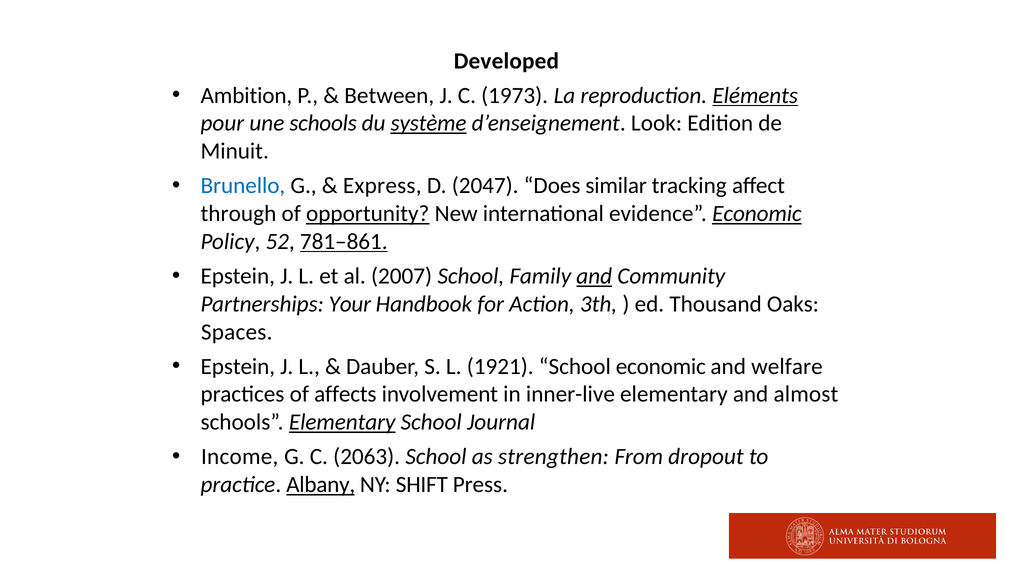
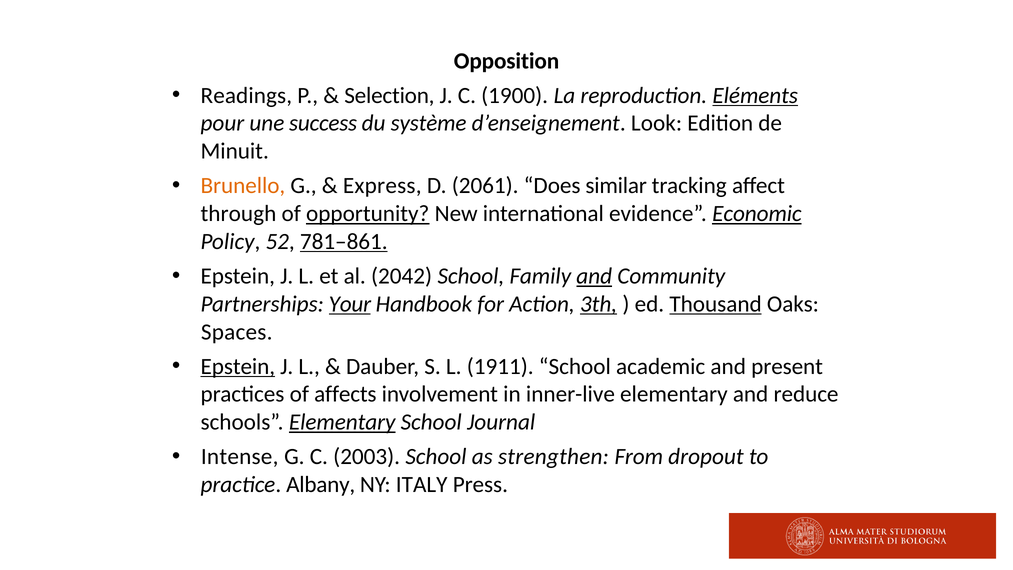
Developed: Developed -> Opposition
Ambition: Ambition -> Readings
Between: Between -> Selection
1973: 1973 -> 1900
une schools: schools -> success
système underline: present -> none
Brunello colour: blue -> orange
2047: 2047 -> 2061
2007: 2007 -> 2042
Your underline: none -> present
3th underline: none -> present
Thousand underline: none -> present
Epstein at (238, 366) underline: none -> present
1921: 1921 -> 1911
School economic: economic -> academic
welfare: welfare -> present
almost: almost -> reduce
Income: Income -> Intense
2063: 2063 -> 2003
Albany underline: present -> none
SHIFT: SHIFT -> ITALY
